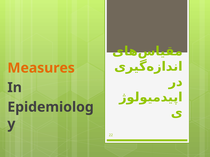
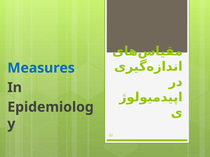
Measures colour: orange -> blue
